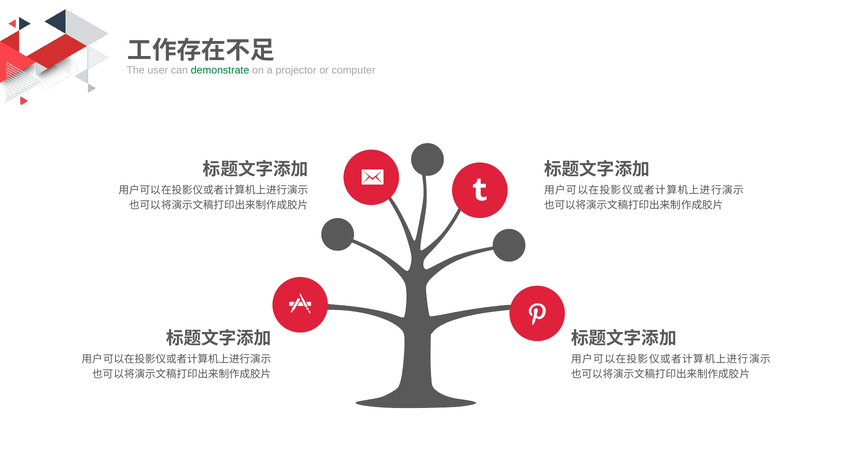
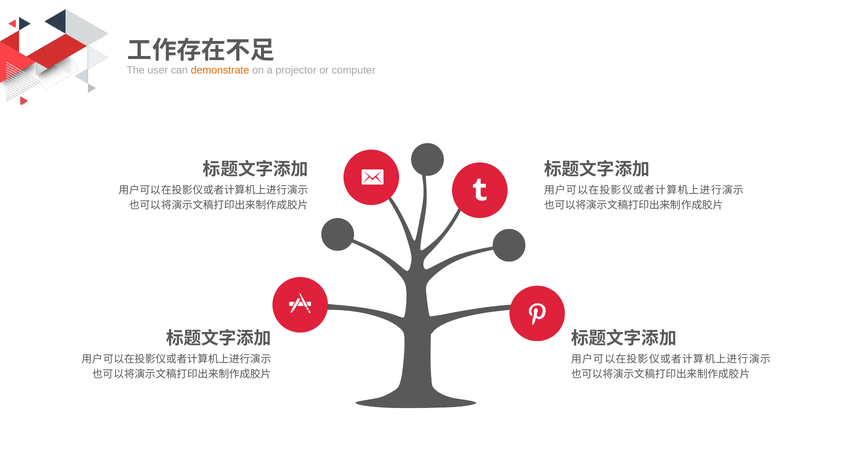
demonstrate colour: green -> orange
